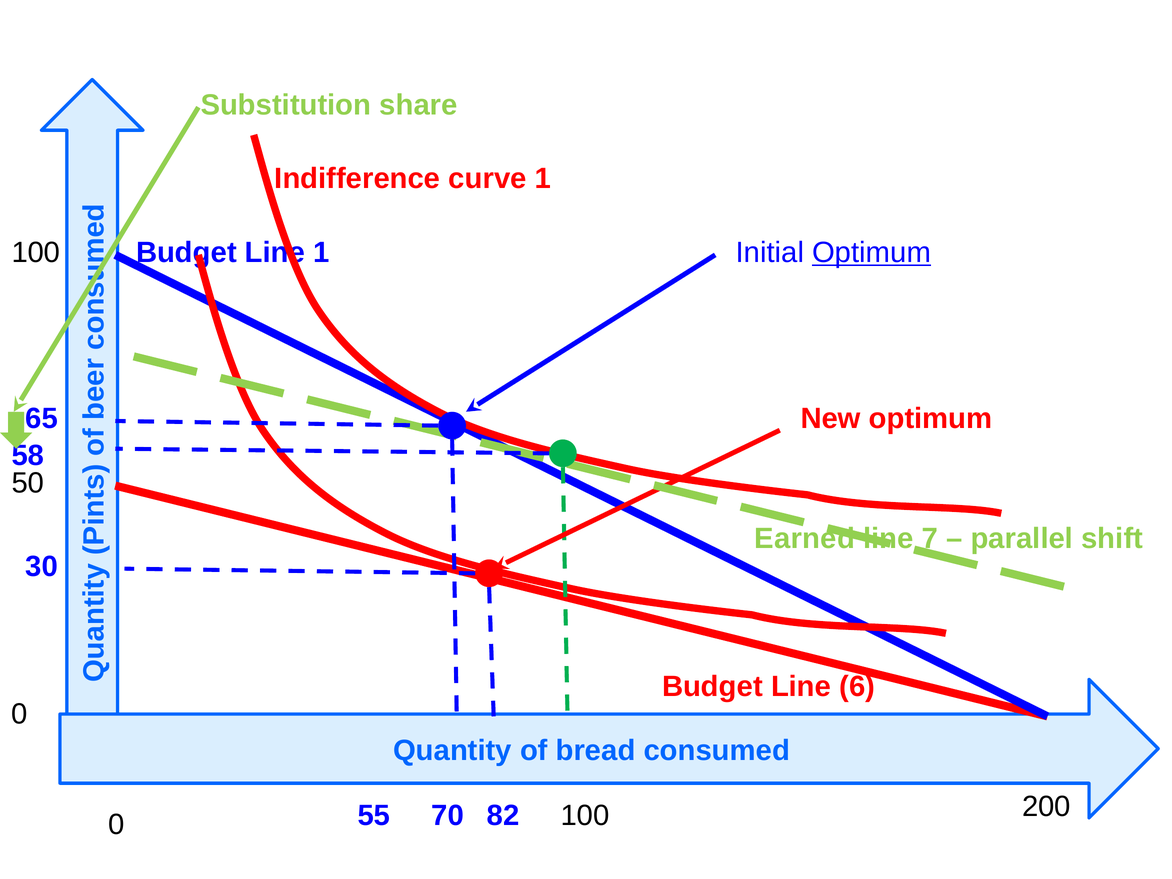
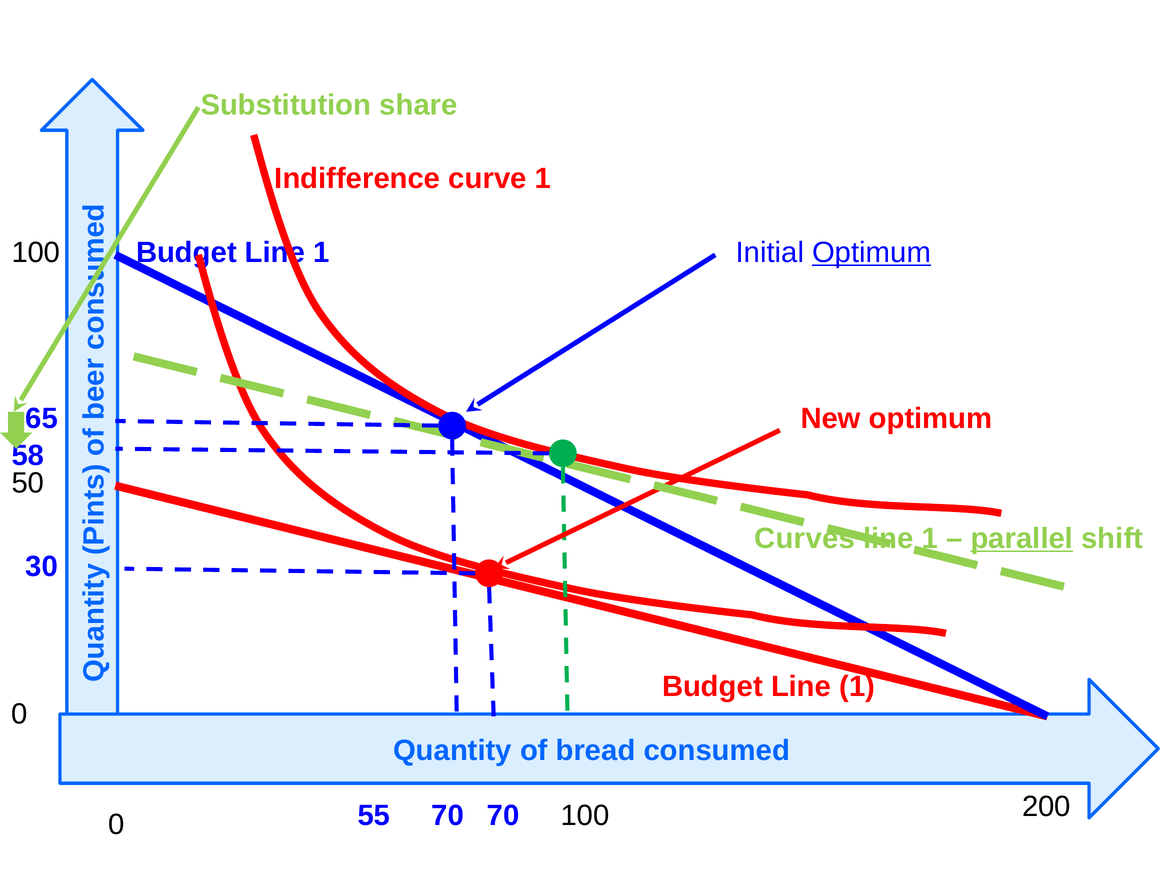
Earned: Earned -> Curves
7 at (930, 539): 7 -> 1
parallel underline: none -> present
6 at (857, 686): 6 -> 1
70 82: 82 -> 70
